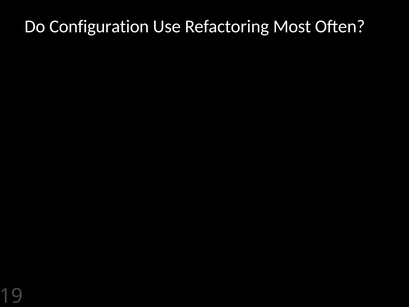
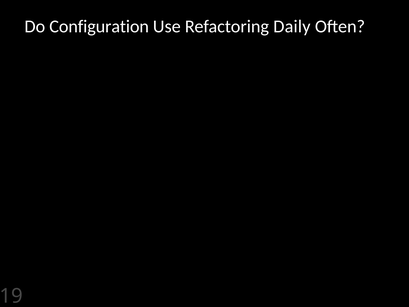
Most: Most -> Daily
